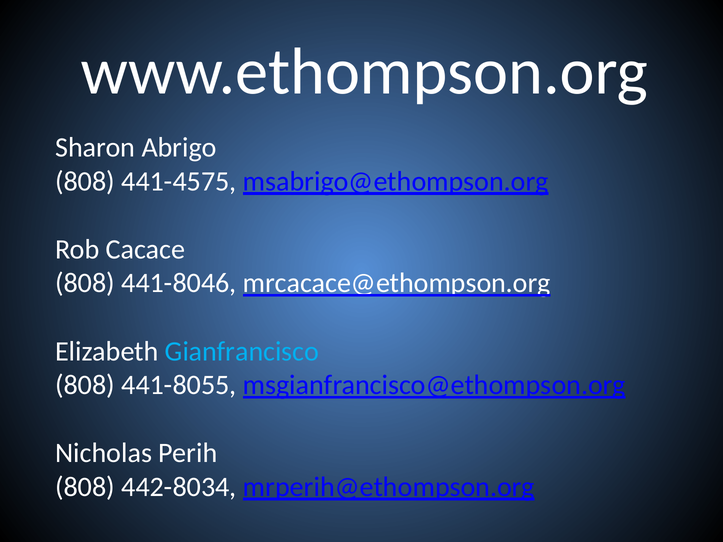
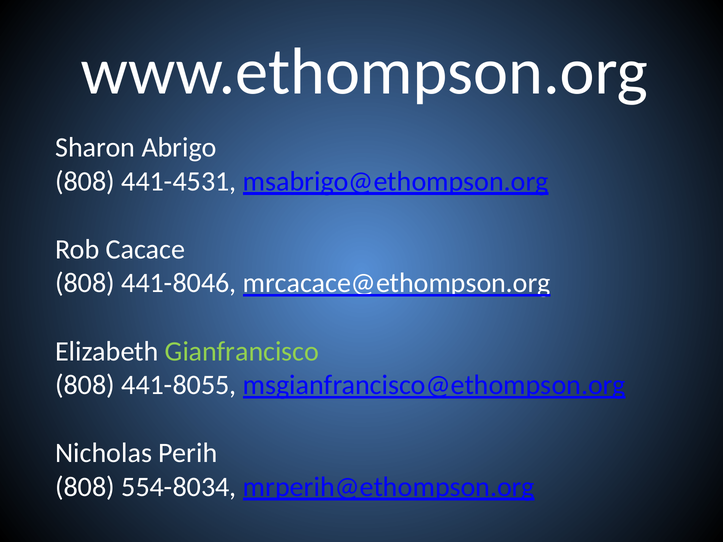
441-4575: 441-4575 -> 441-4531
Gianfrancisco colour: light blue -> light green
442-8034: 442-8034 -> 554-8034
